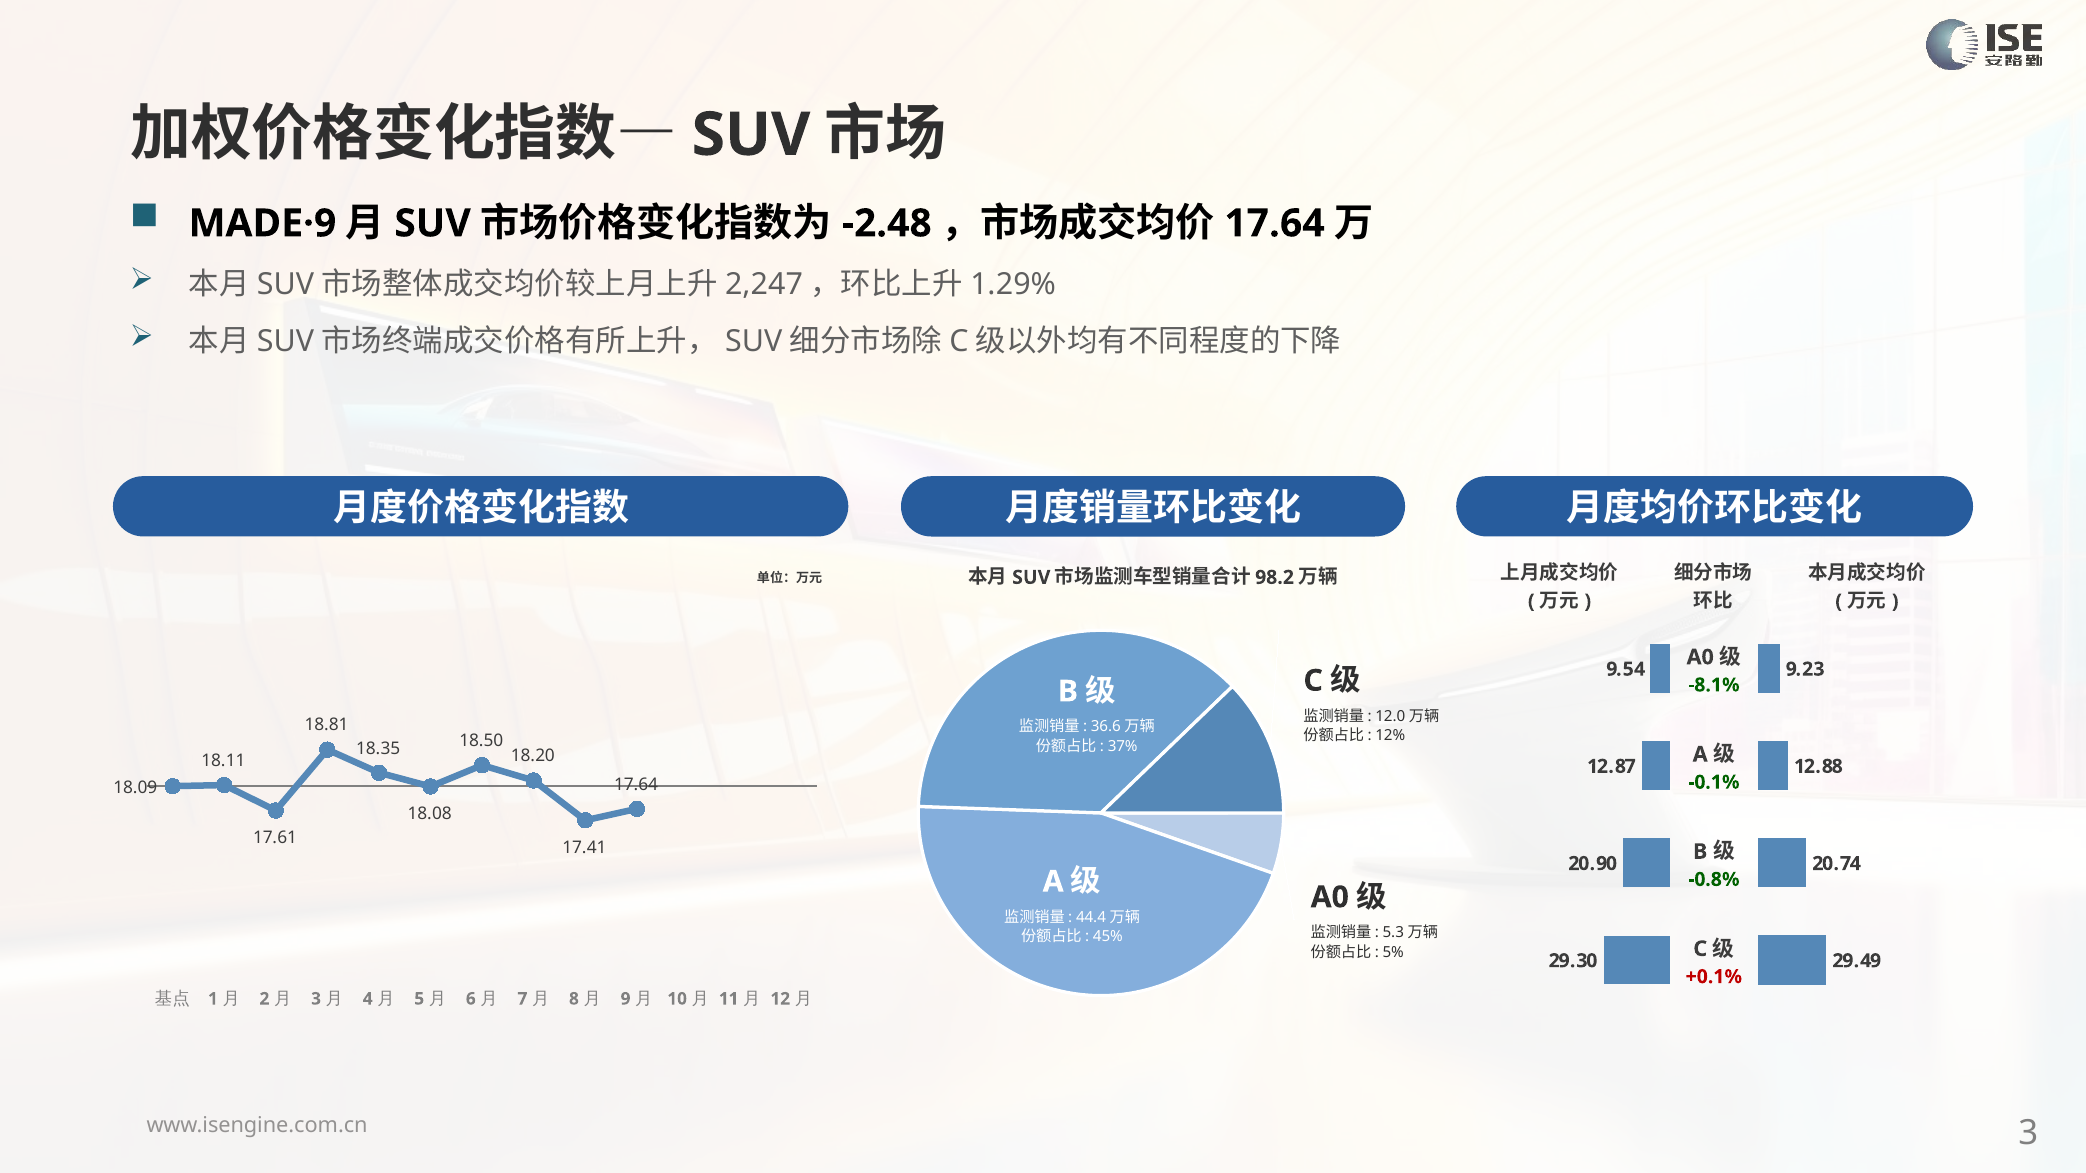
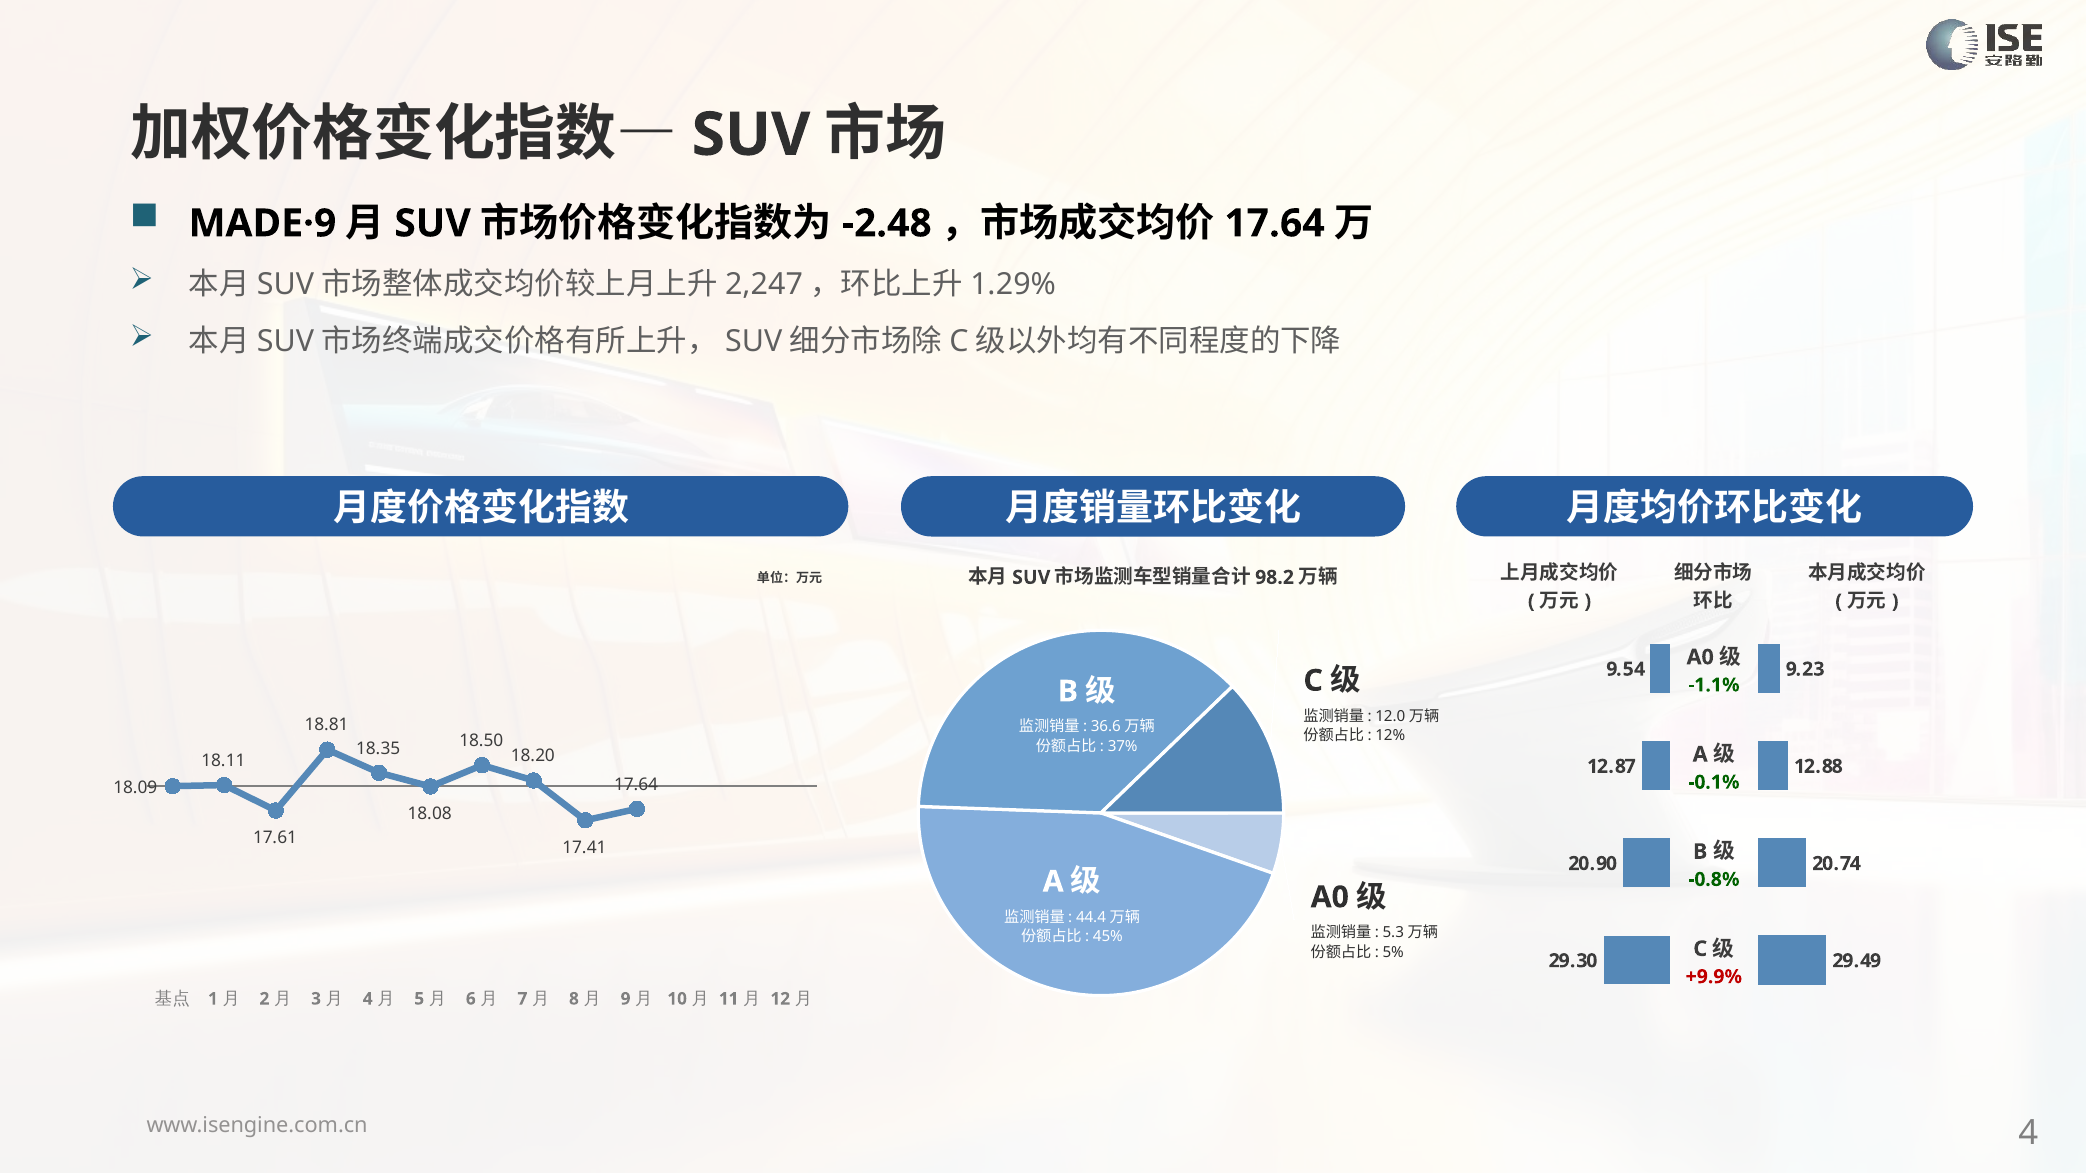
-8.1%: -8.1% -> -1.1%
+0.1%: +0.1% -> +9.9%
3 at (2028, 1134): 3 -> 4
